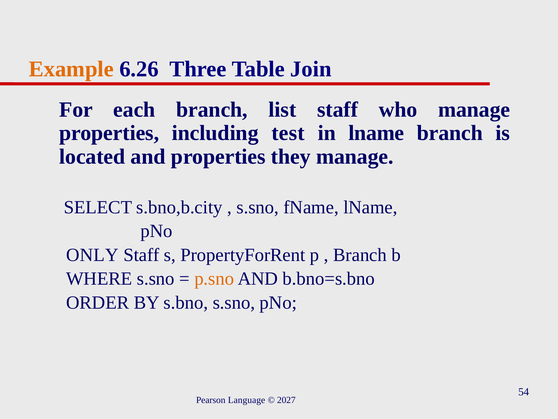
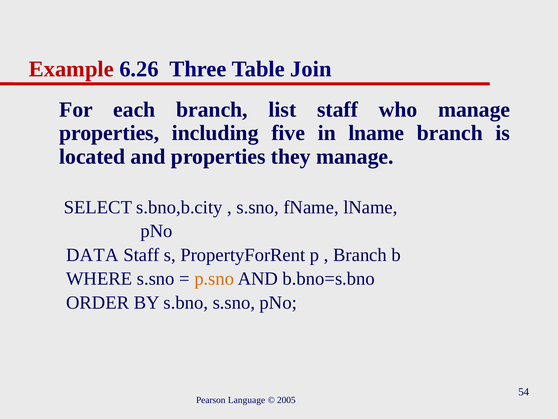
Example colour: orange -> red
test: test -> five
ONLY: ONLY -> DATA
2027: 2027 -> 2005
